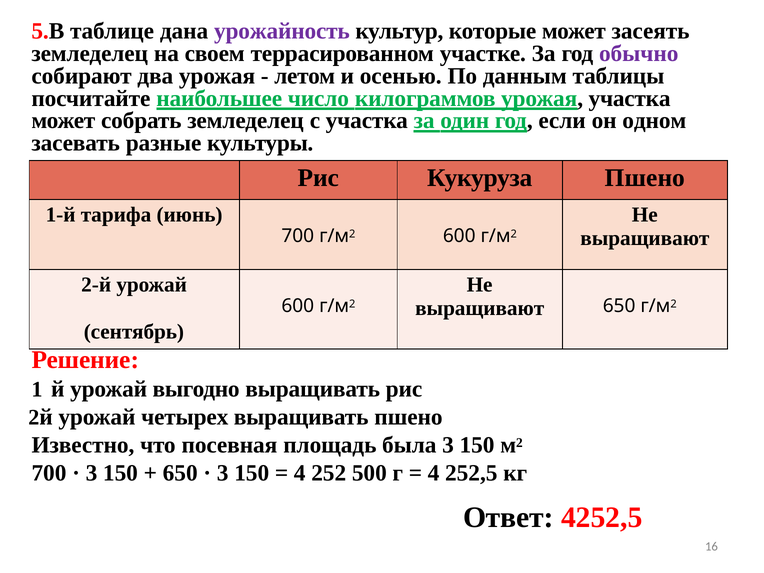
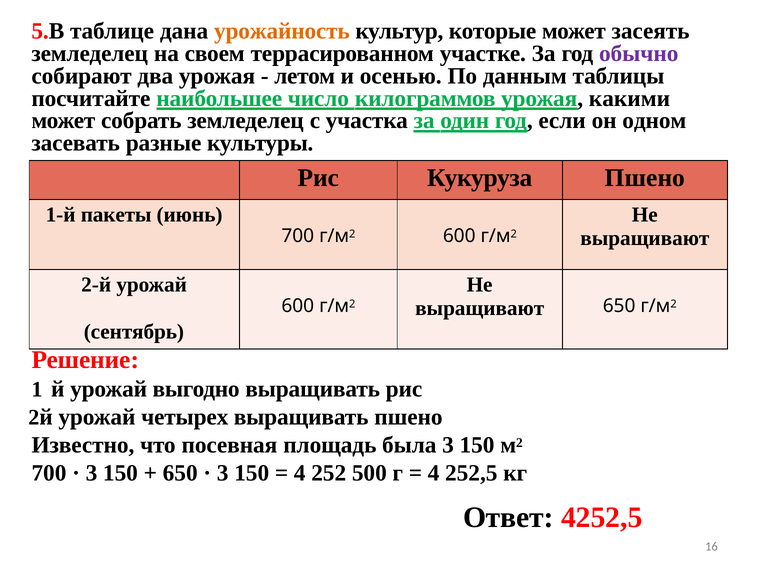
урожайность colour: purple -> orange
урожая участка: участка -> какими
тарифа: тарифа -> пакеты
